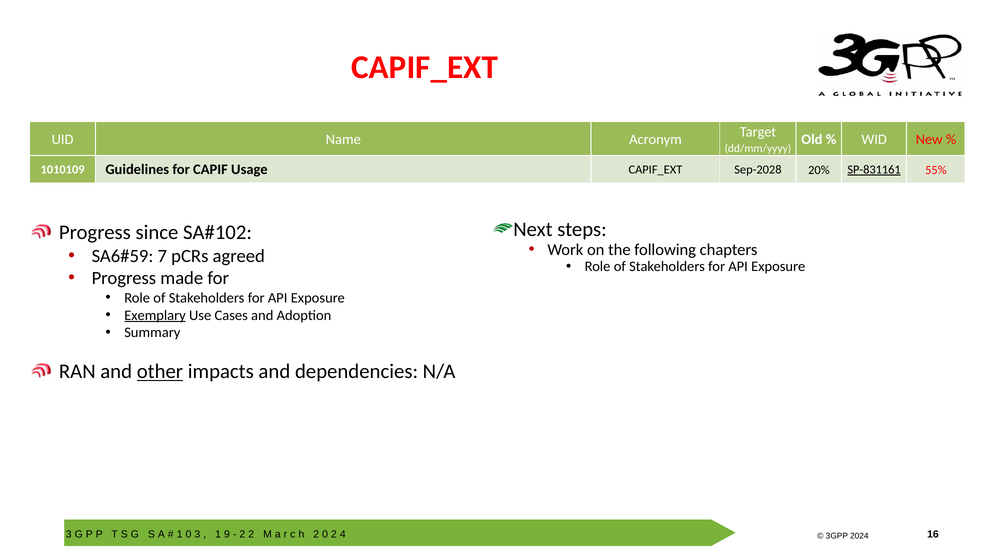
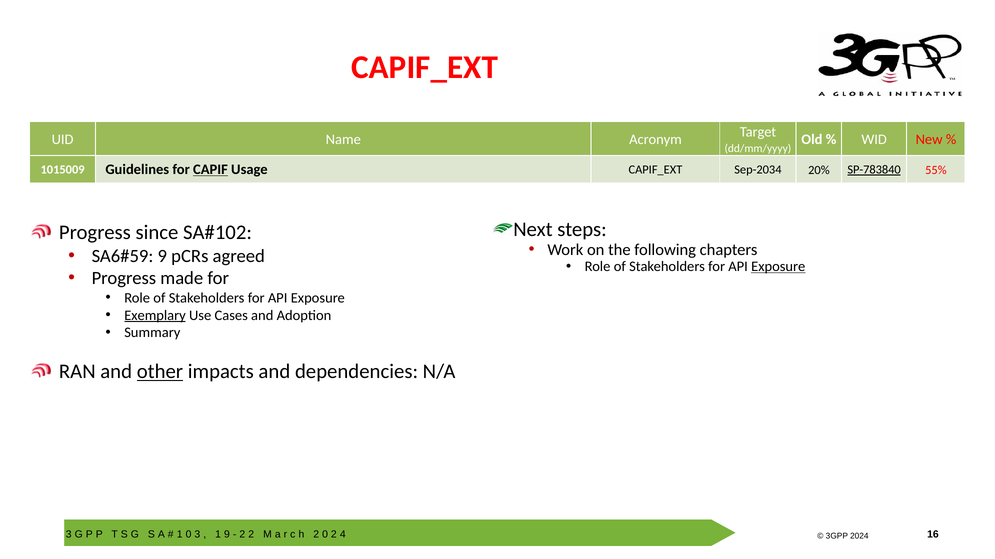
1010109: 1010109 -> 1015009
CAPIF underline: none -> present
Sep-2028: Sep-2028 -> Sep-2034
SP-831161: SP-831161 -> SP-783840
7 at (162, 256): 7 -> 9
Exposure at (778, 267) underline: none -> present
